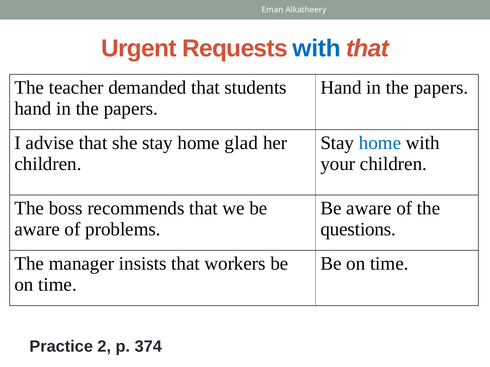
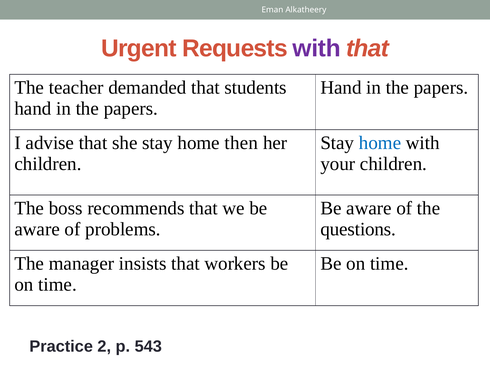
with at (317, 48) colour: blue -> purple
glad: glad -> then
374: 374 -> 543
